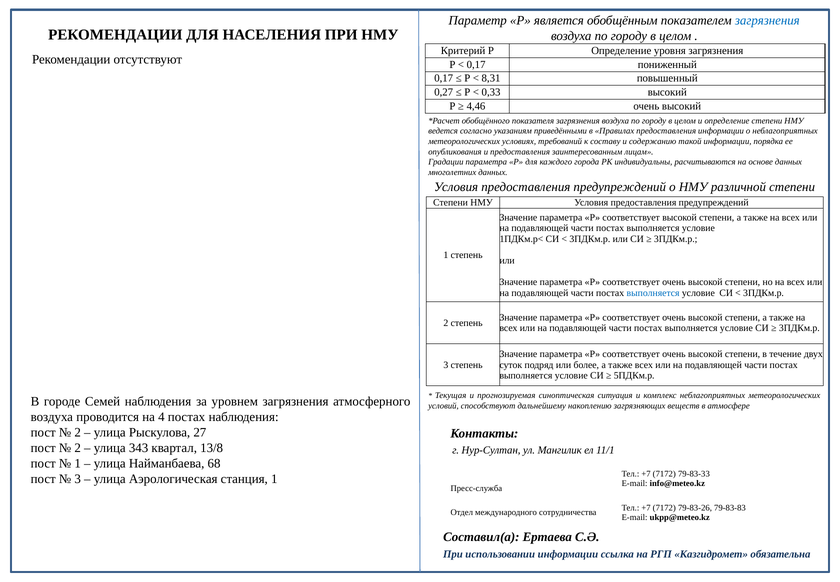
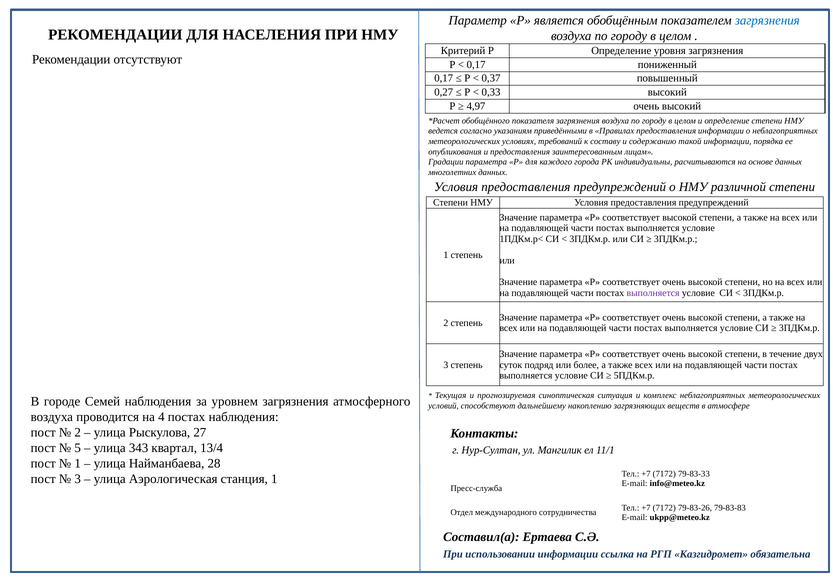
8,31: 8,31 -> 0,37
4,46: 4,46 -> 4,97
выполняется at (653, 293) colour: blue -> purple
2 at (78, 448): 2 -> 5
13/8: 13/8 -> 13/4
68: 68 -> 28
